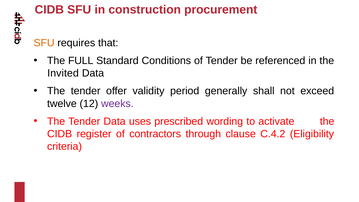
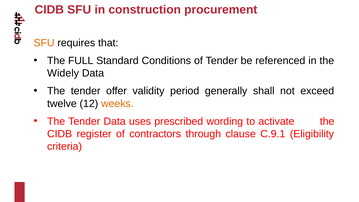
Invited: Invited -> Widely
weeks colour: purple -> orange
C.4.2: C.4.2 -> C.9.1
